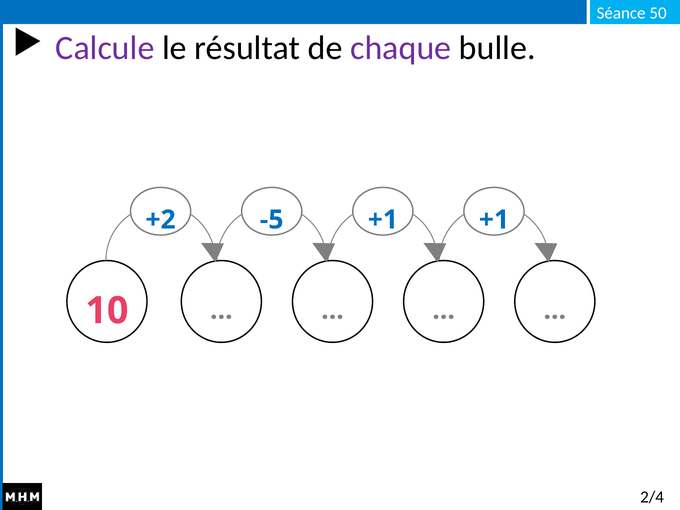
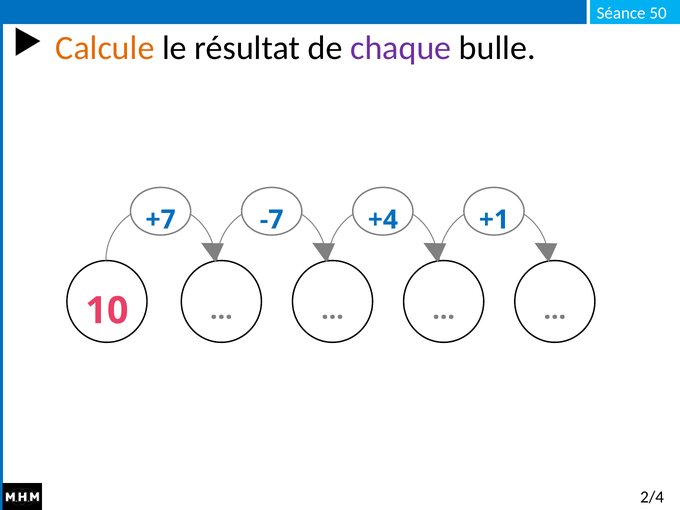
Calcule colour: purple -> orange
+2: +2 -> +7
-5: -5 -> -7
+1 at (383, 220): +1 -> +4
